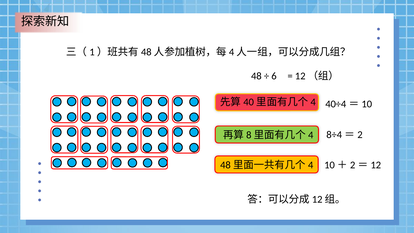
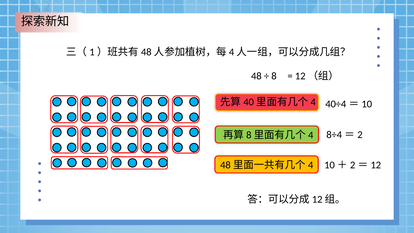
6: 6 -> 8
